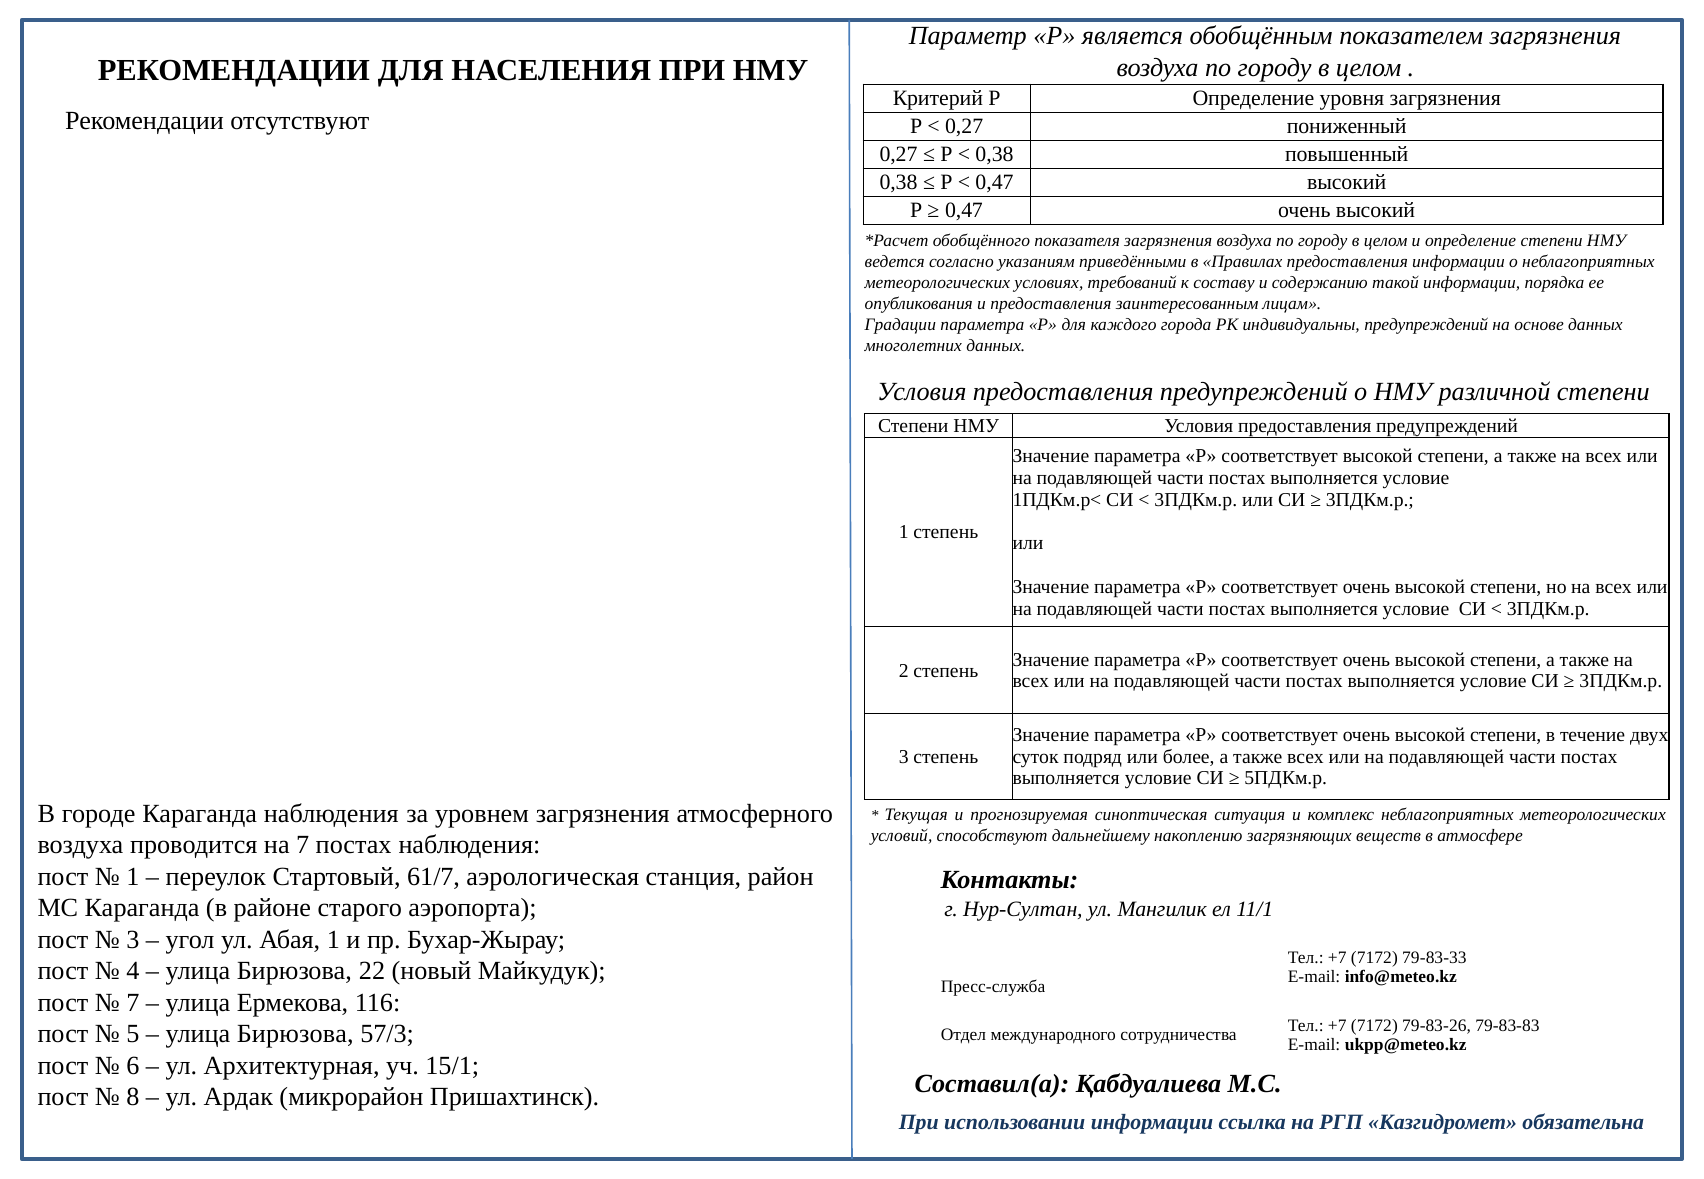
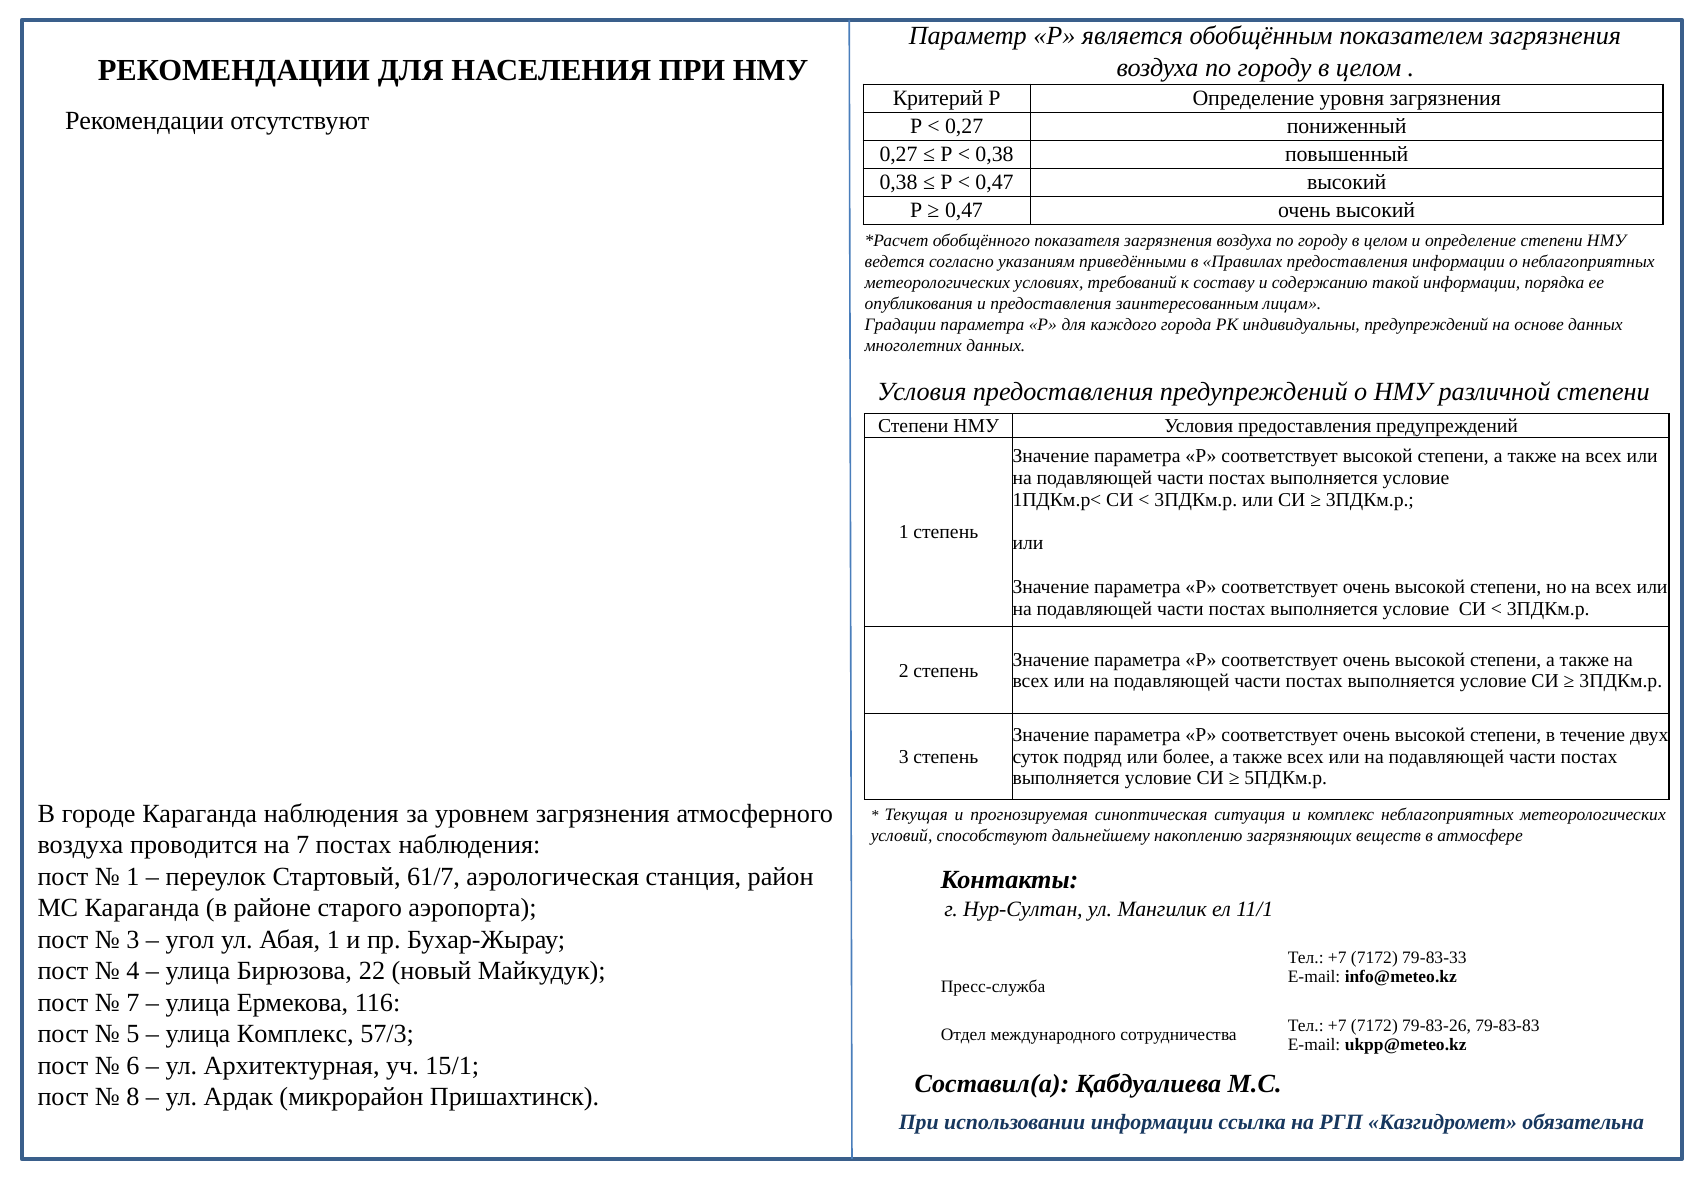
Бирюзова at (295, 1035): Бирюзова -> Комплекс
